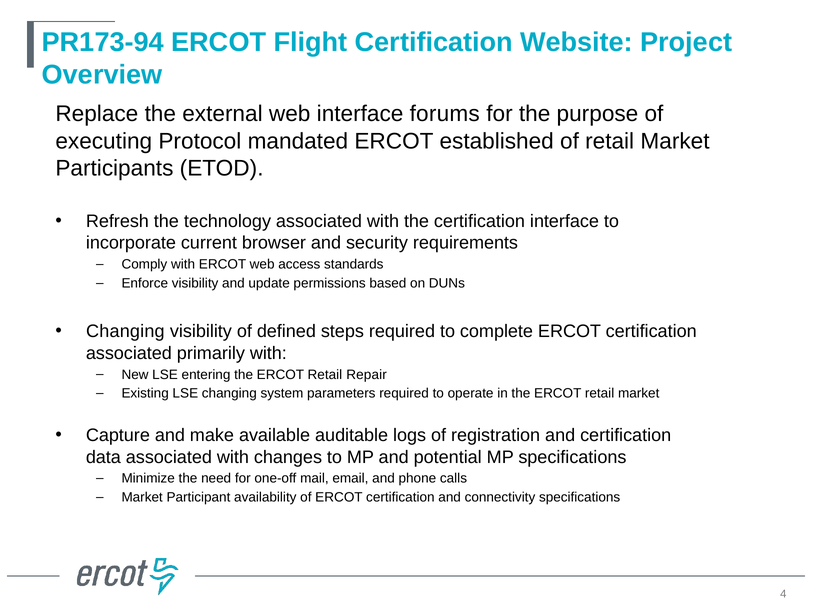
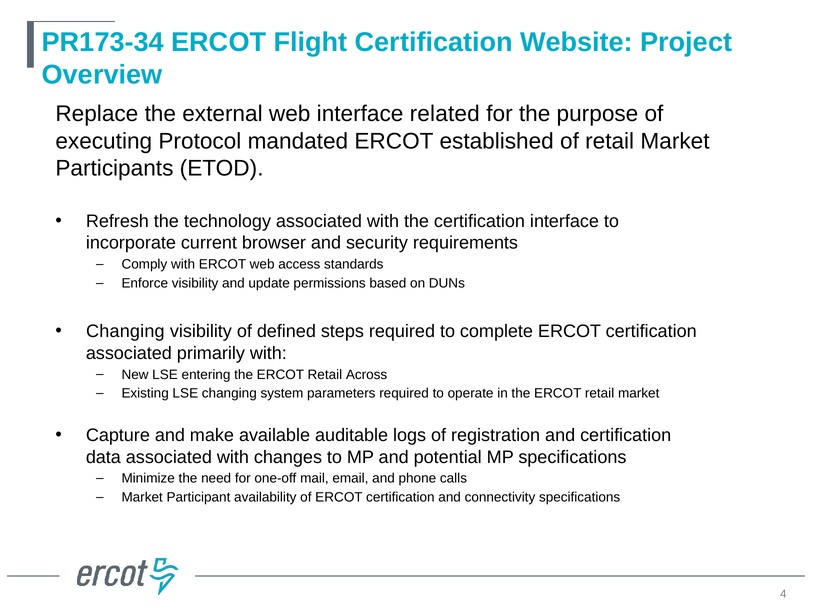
PR173-94: PR173-94 -> PR173-34
forums: forums -> related
Repair: Repair -> Across
